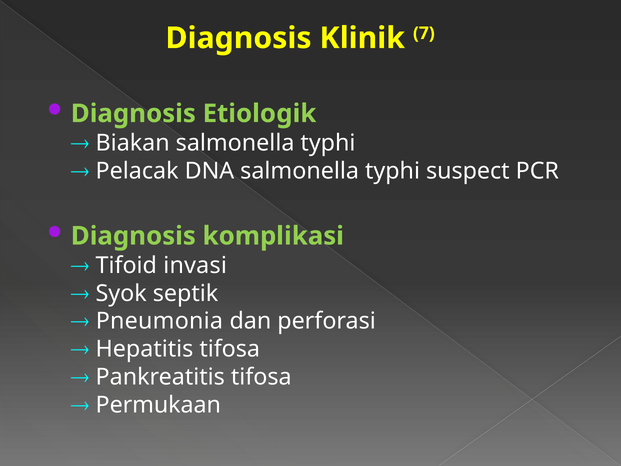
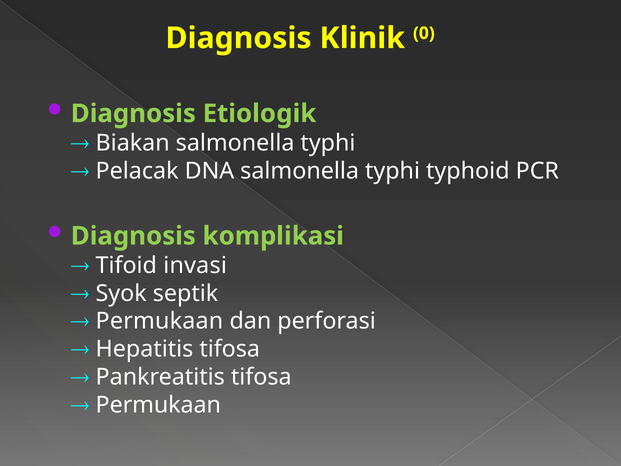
7: 7 -> 0
suspect: suspect -> typhoid
Pneumonia at (159, 321): Pneumonia -> Permukaan
